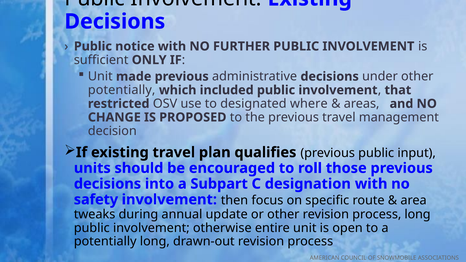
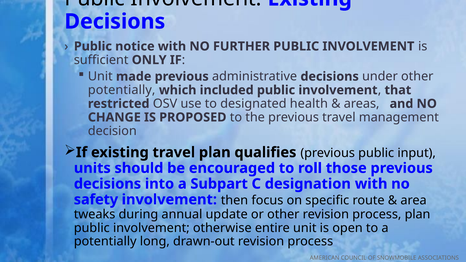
where: where -> health
process long: long -> plan
